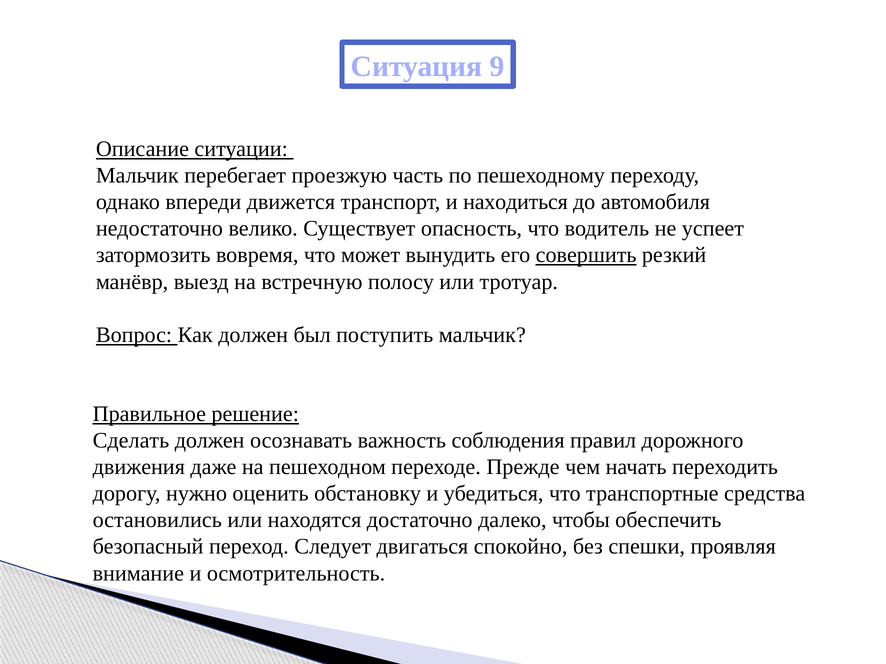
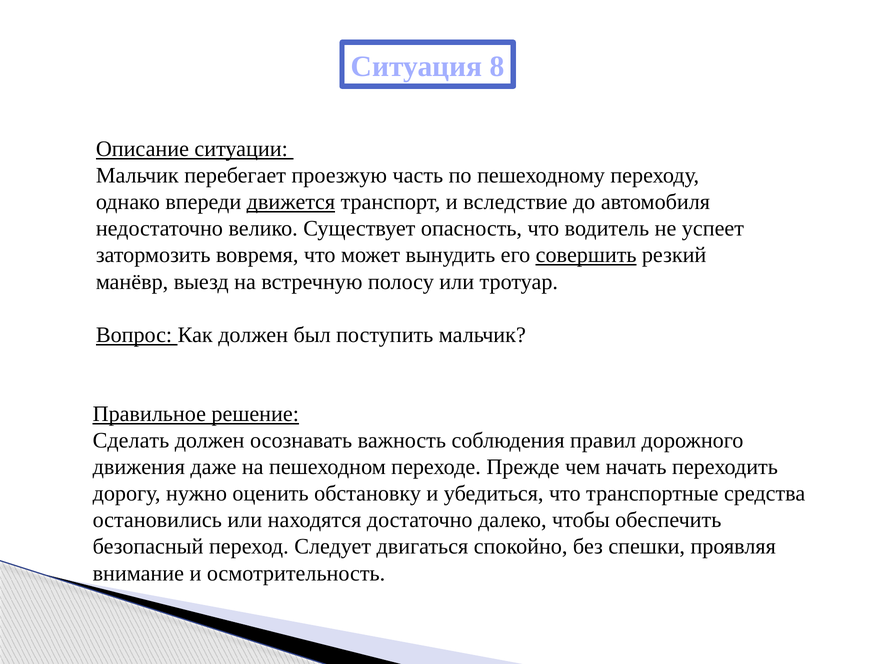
9: 9 -> 8
движется underline: none -> present
находиться: находиться -> вследствие
